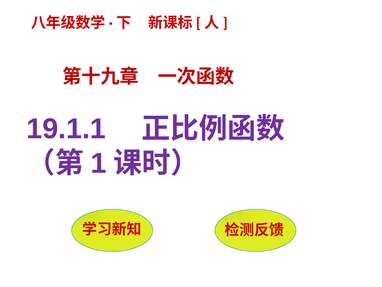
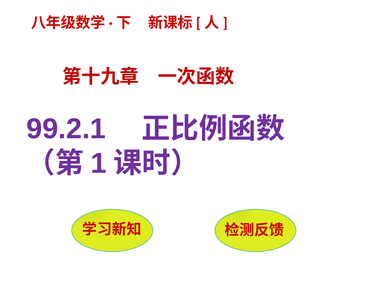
19.1.1: 19.1.1 -> 99.2.1
